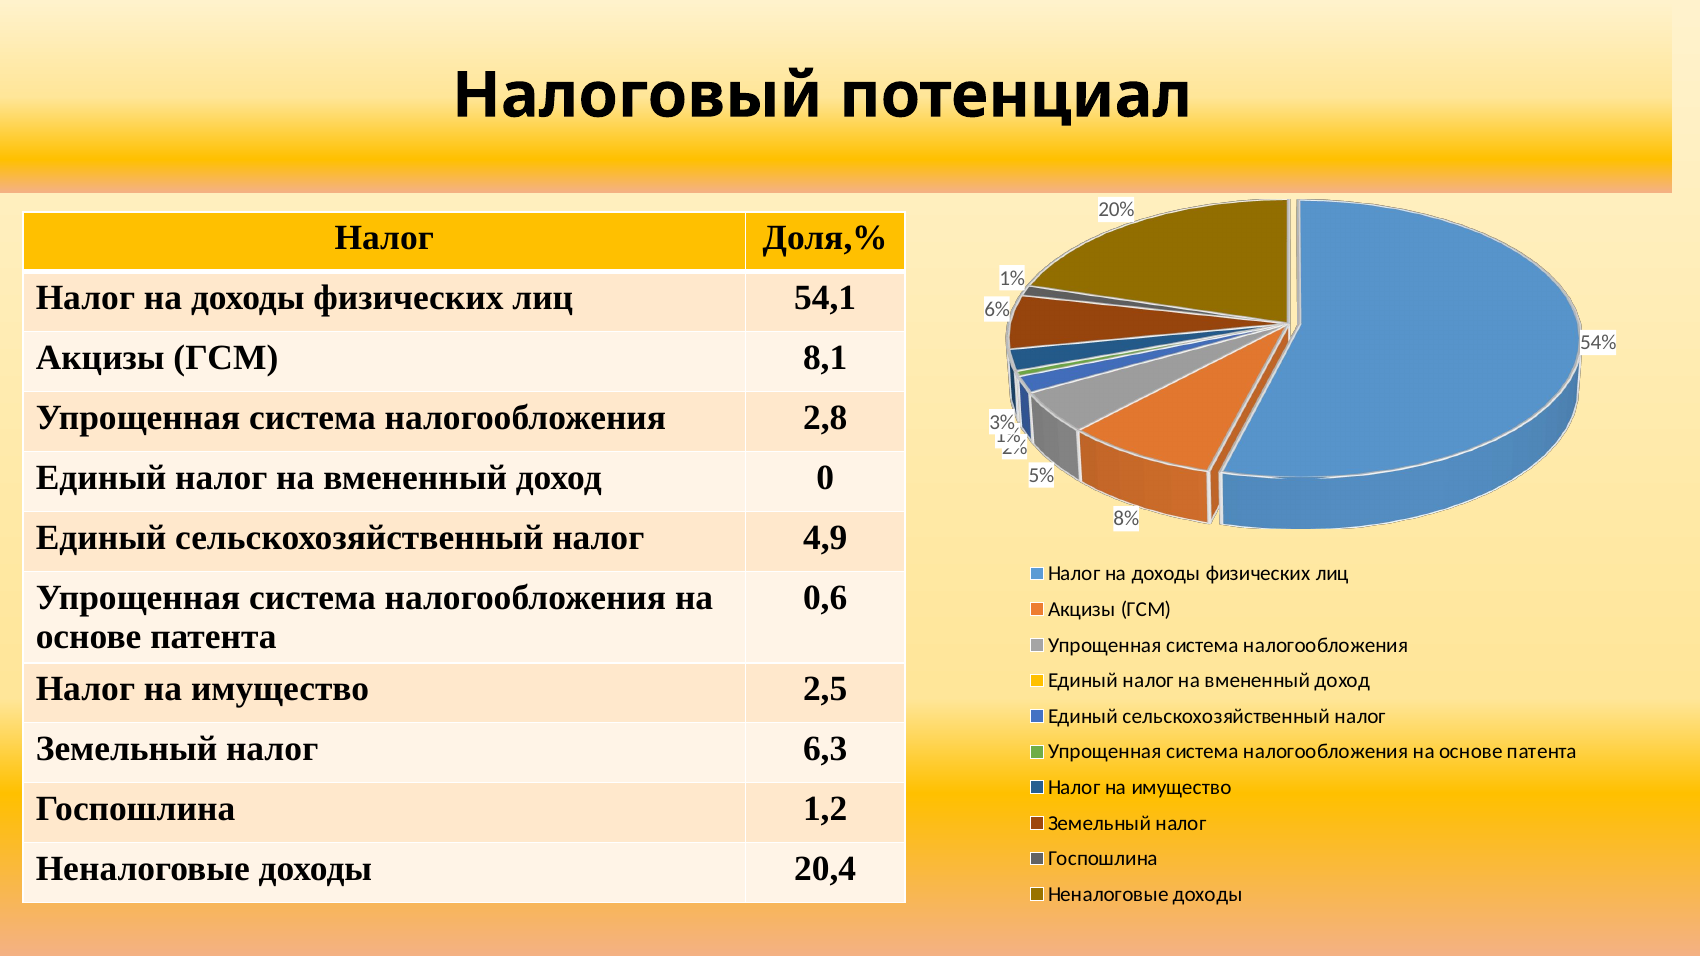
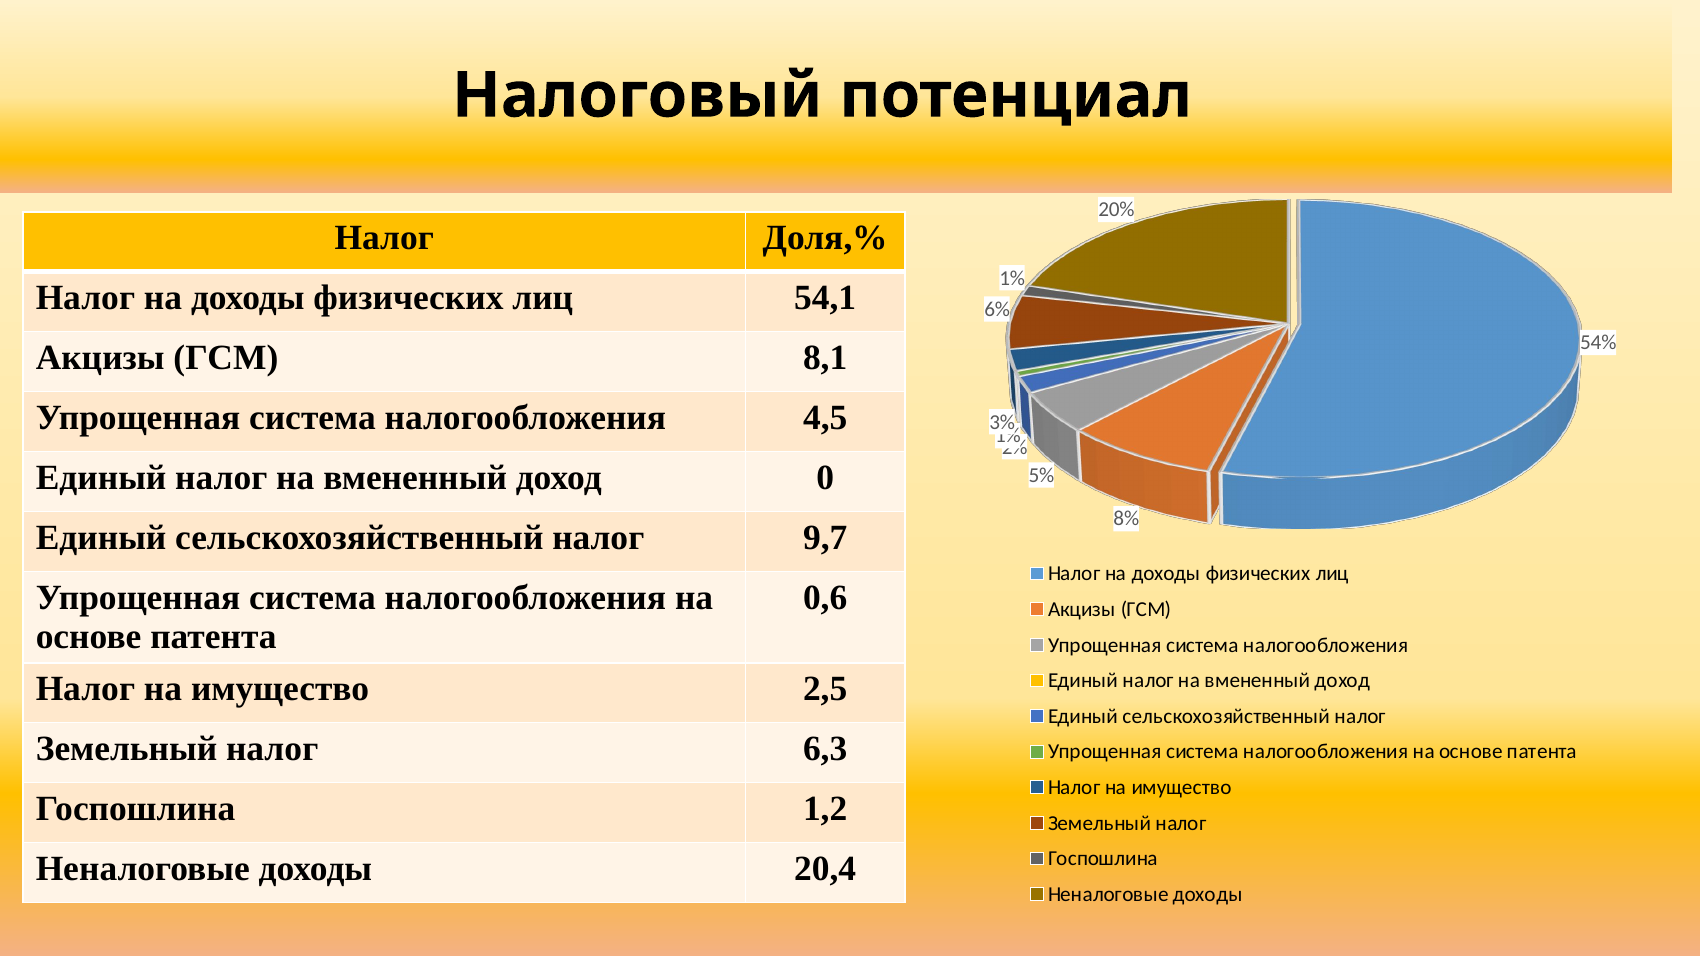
2,8: 2,8 -> 4,5
4,9: 4,9 -> 9,7
